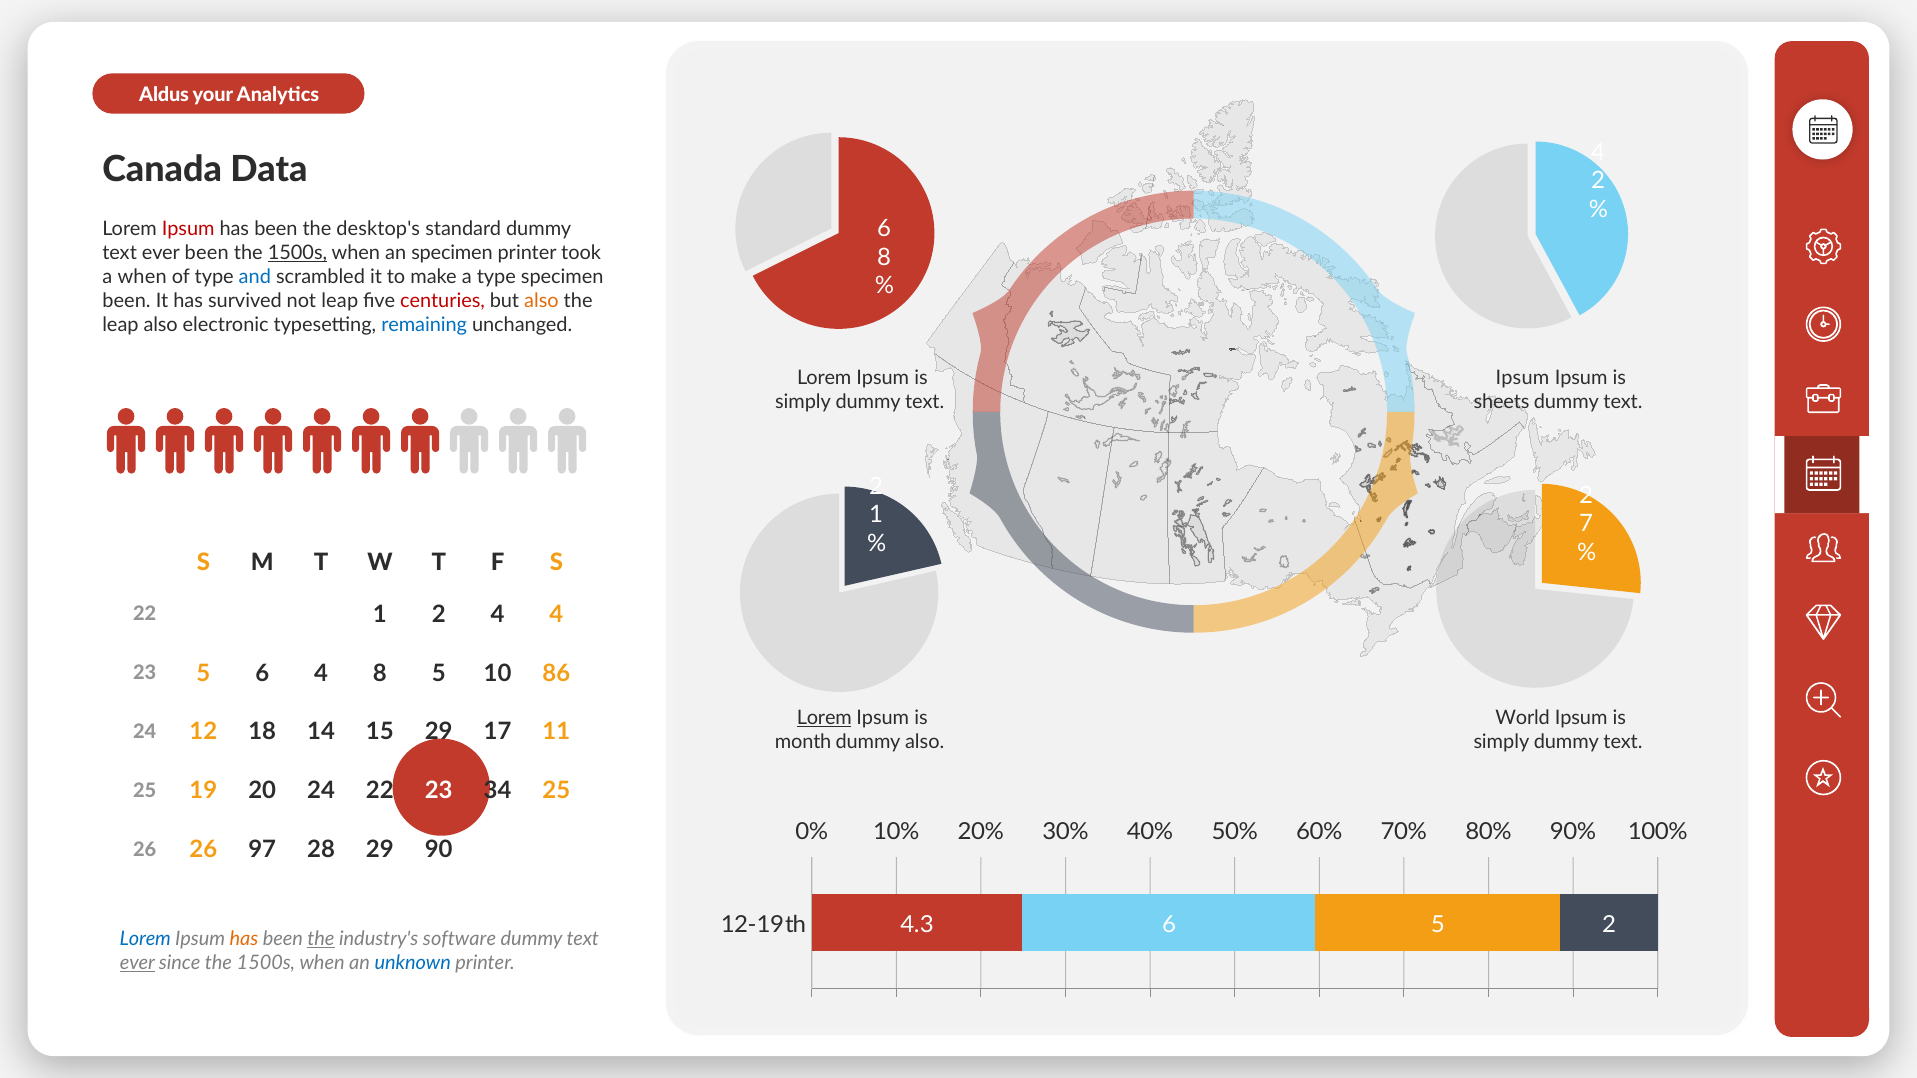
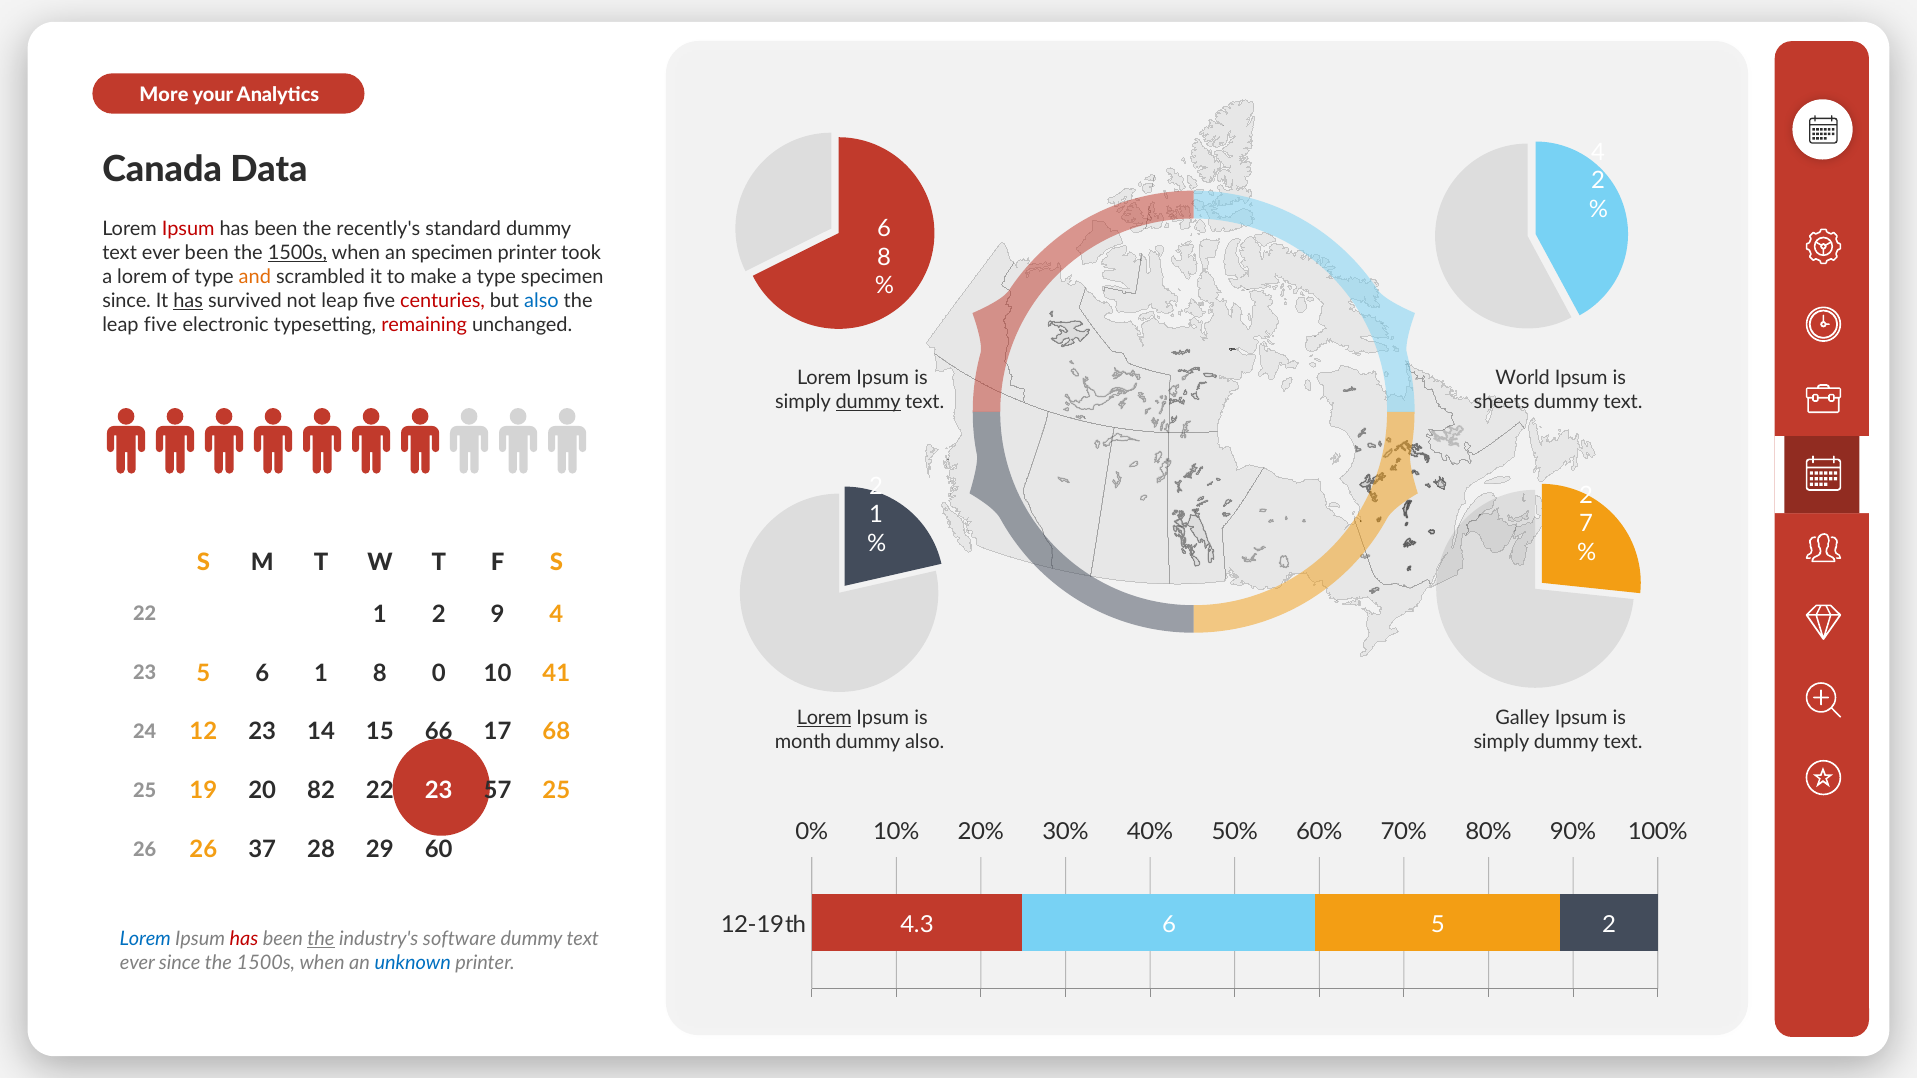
Aldus: Aldus -> More
desktop's: desktop's -> recently's
a when: when -> lorem
and colour: blue -> orange
been at (127, 301): been -> since
has at (188, 301) underline: none -> present
also at (541, 301) colour: orange -> blue
also at (161, 325): also -> five
remaining colour: blue -> red
Ipsum at (1522, 378): Ipsum -> World
dummy at (868, 402) underline: none -> present
2 4: 4 -> 9
6 4: 4 -> 1
8 5: 5 -> 0
86: 86 -> 41
World: World -> Galley
12 18: 18 -> 23
15 29: 29 -> 66
11: 11 -> 68
20 24: 24 -> 82
34: 34 -> 57
97: 97 -> 37
90: 90 -> 60
has at (244, 939) colour: orange -> red
ever at (137, 963) underline: present -> none
